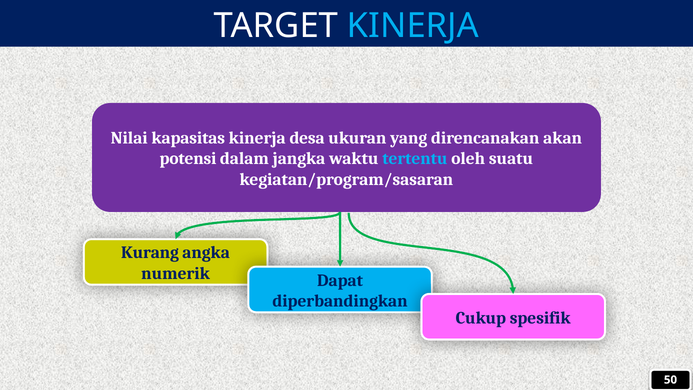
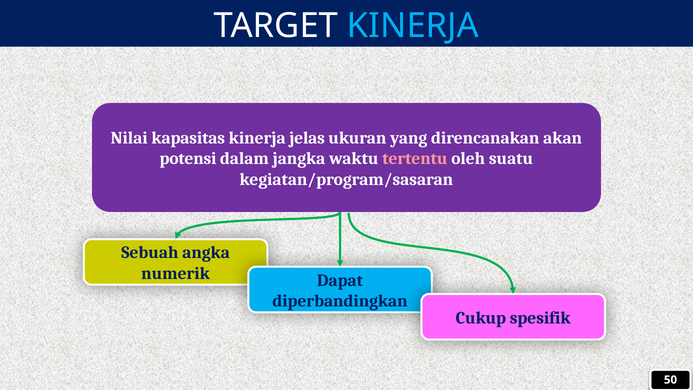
desa: desa -> jelas
tertentu colour: light blue -> pink
Kurang: Kurang -> Sebuah
